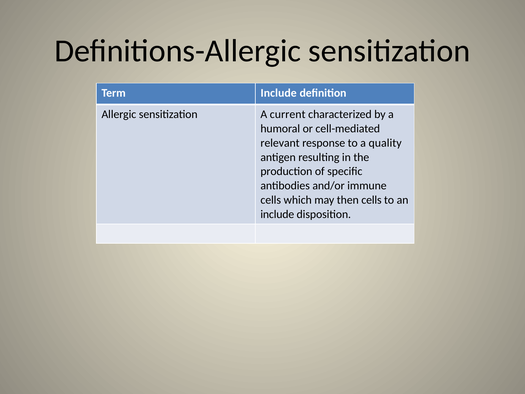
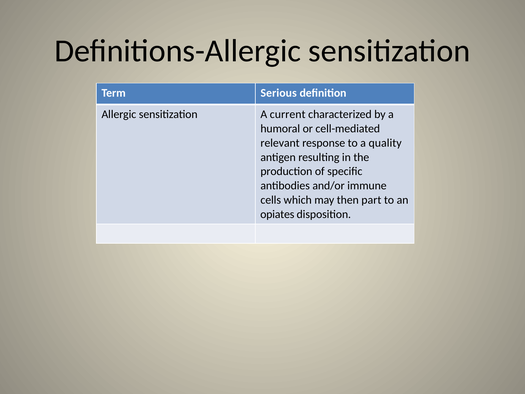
Term Include: Include -> Serious
then cells: cells -> part
include at (277, 214): include -> opiates
